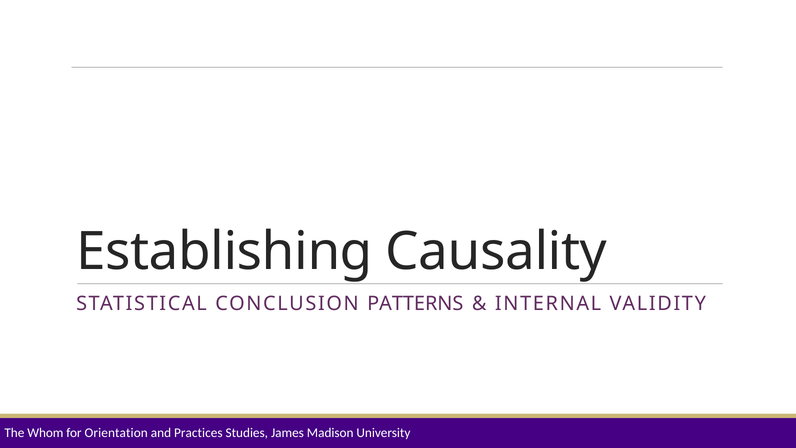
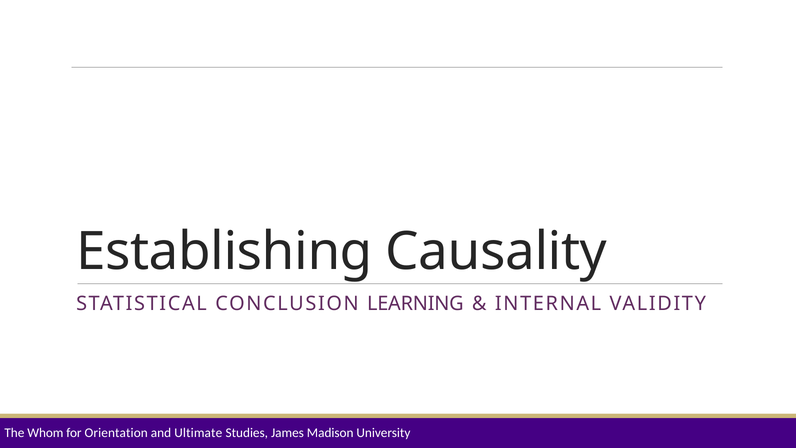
PATTERNS: PATTERNS -> LEARNING
Practices: Practices -> Ultimate
